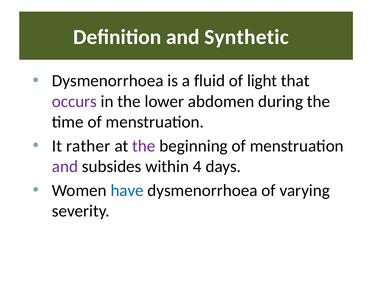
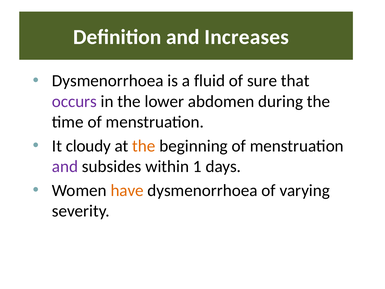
Synthetic: Synthetic -> Increases
light: light -> sure
rather: rather -> cloudy
the at (144, 146) colour: purple -> orange
4: 4 -> 1
have colour: blue -> orange
